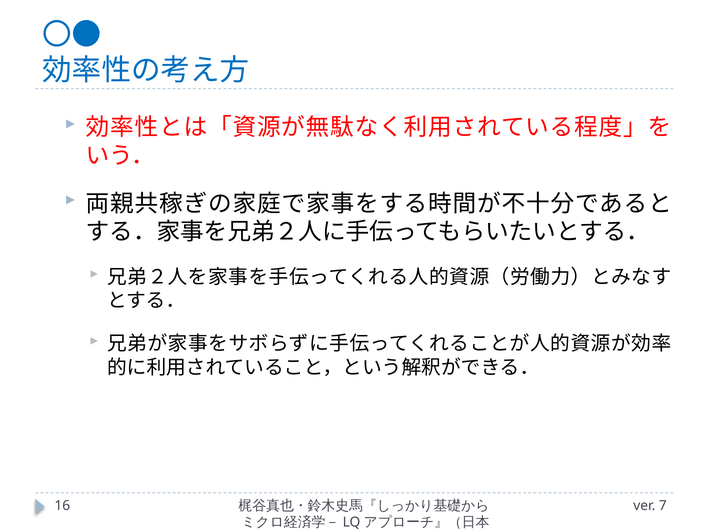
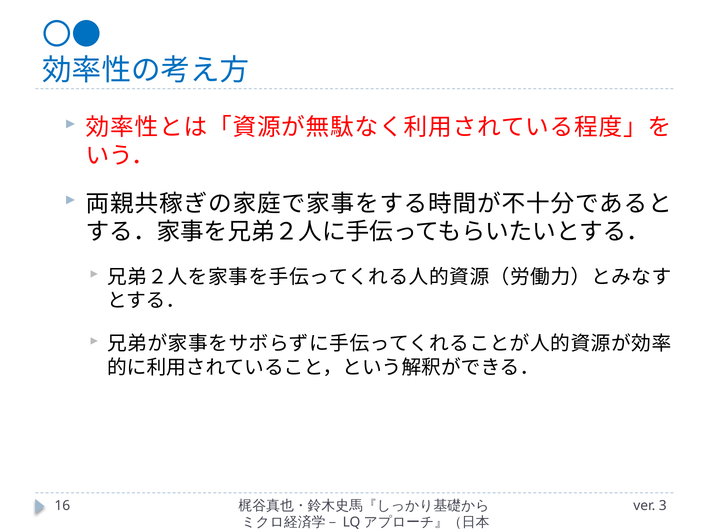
7: 7 -> 3
